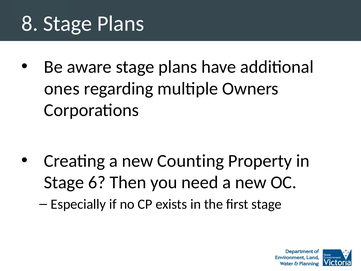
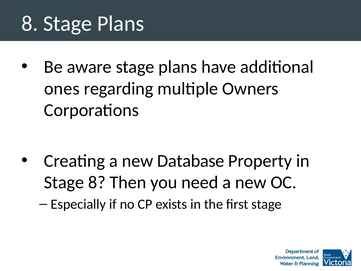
Counting: Counting -> Database
Stage 6: 6 -> 8
